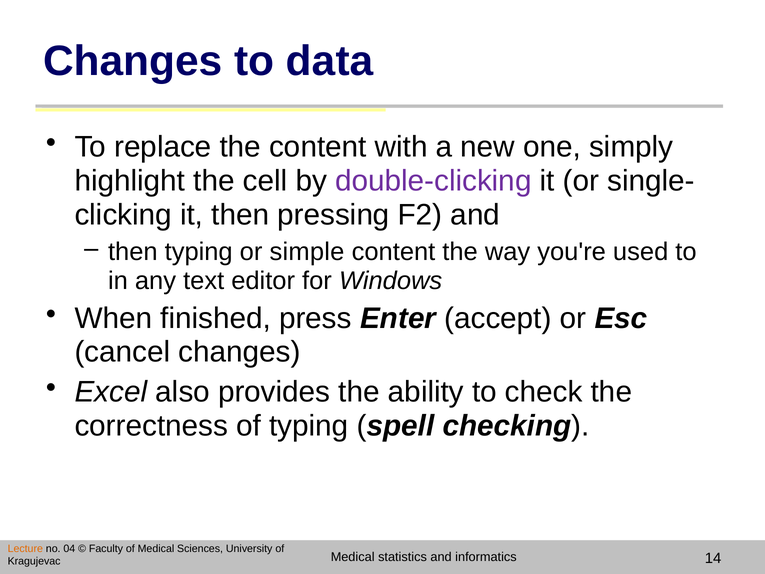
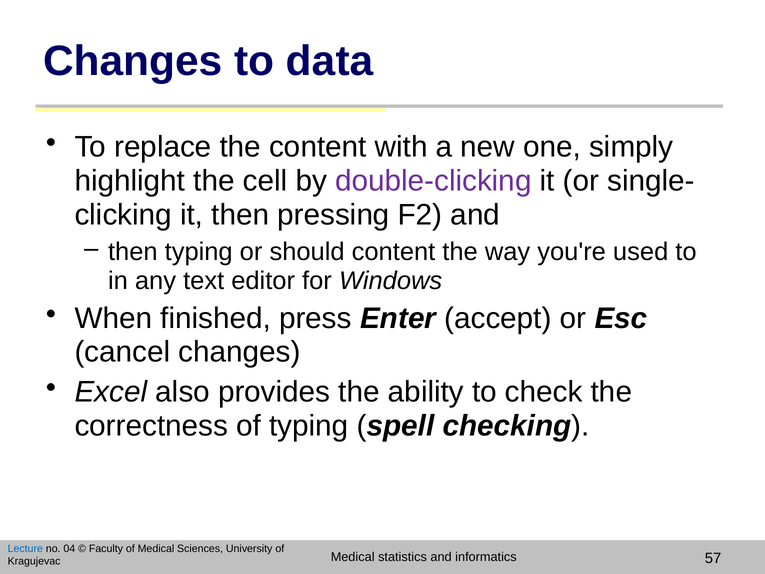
simple: simple -> should
Lecture colour: orange -> blue
14: 14 -> 57
